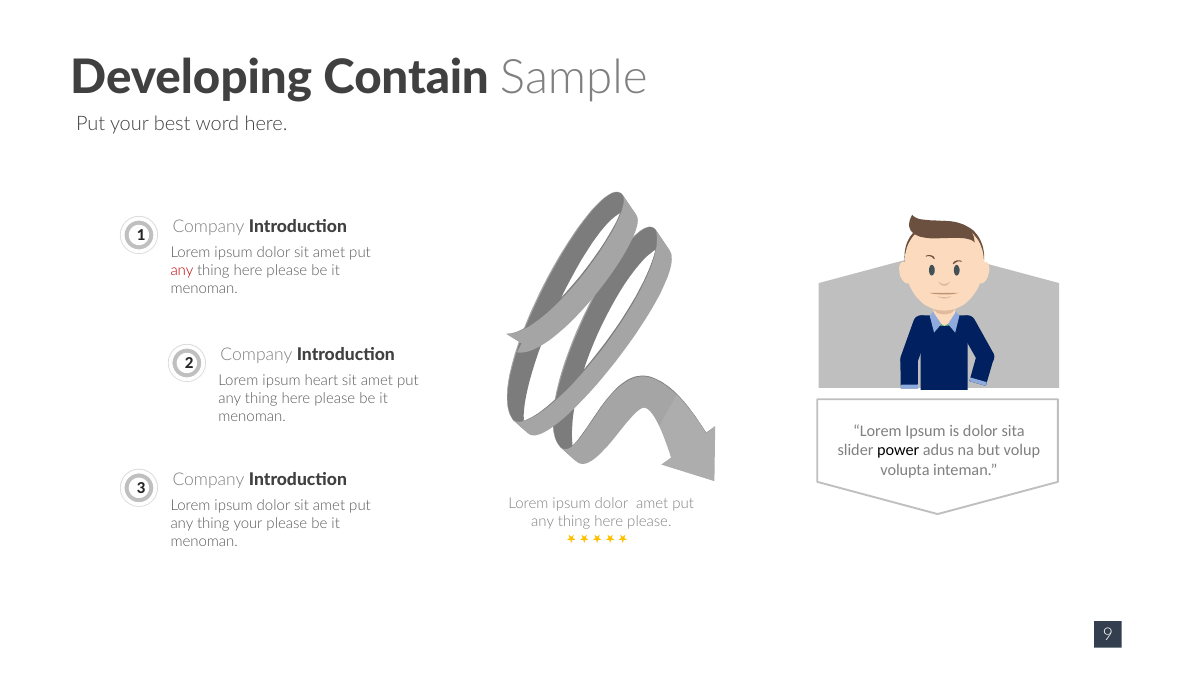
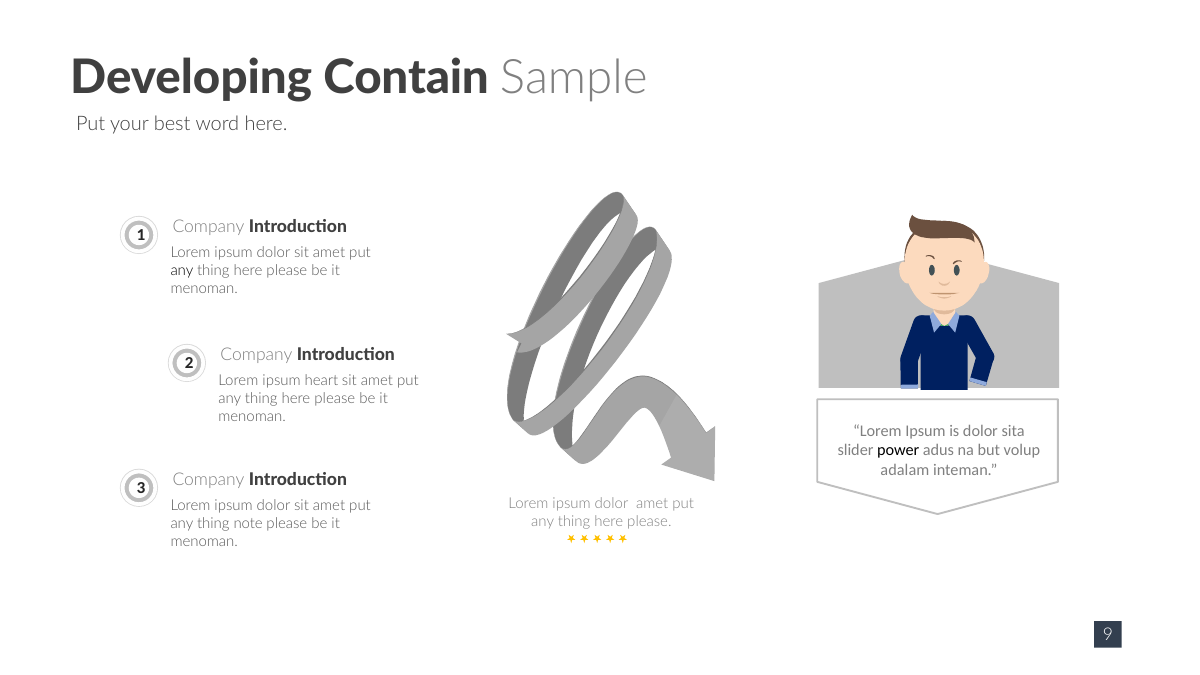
any at (182, 271) colour: red -> black
volupta: volupta -> adalam
thing your: your -> note
